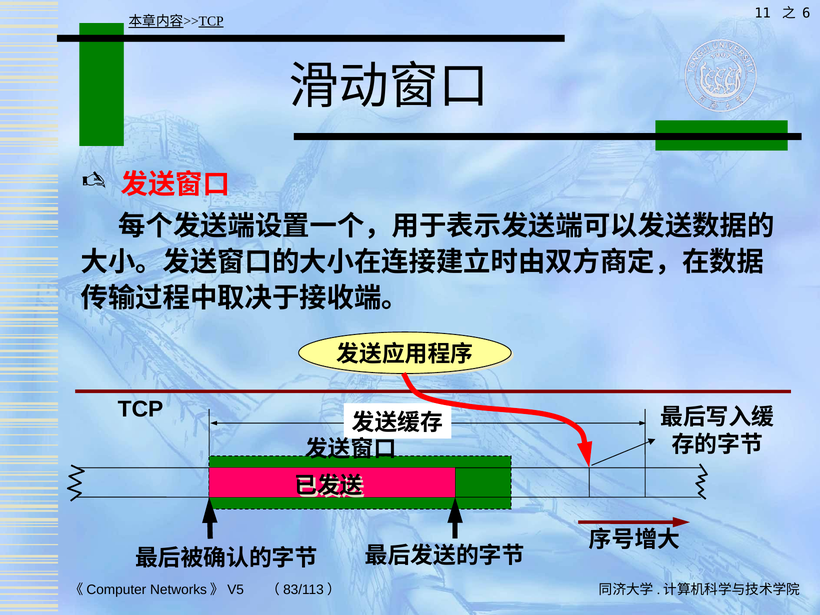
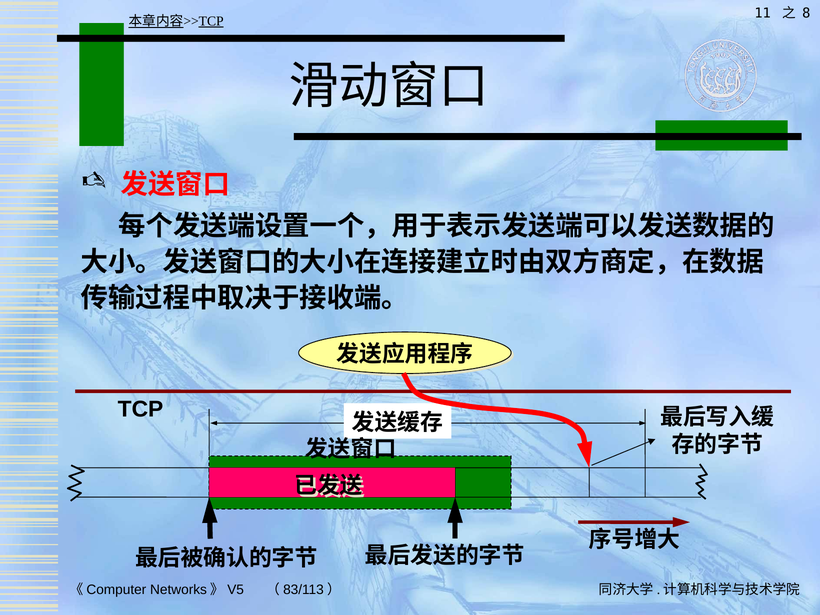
6: 6 -> 8
